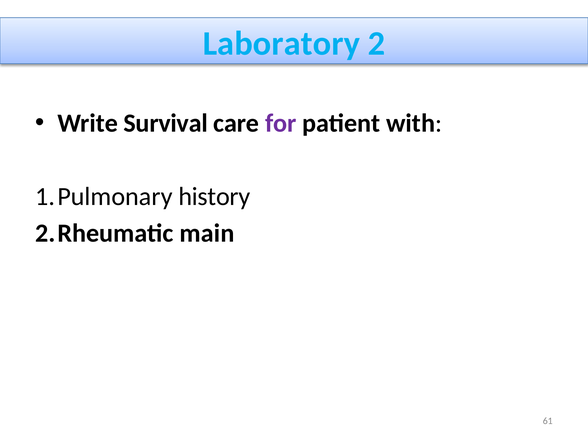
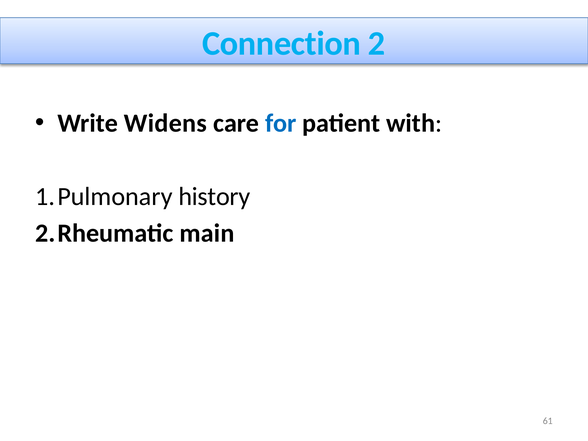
Laboratory: Laboratory -> Connection
Survival: Survival -> Widens
for colour: purple -> blue
